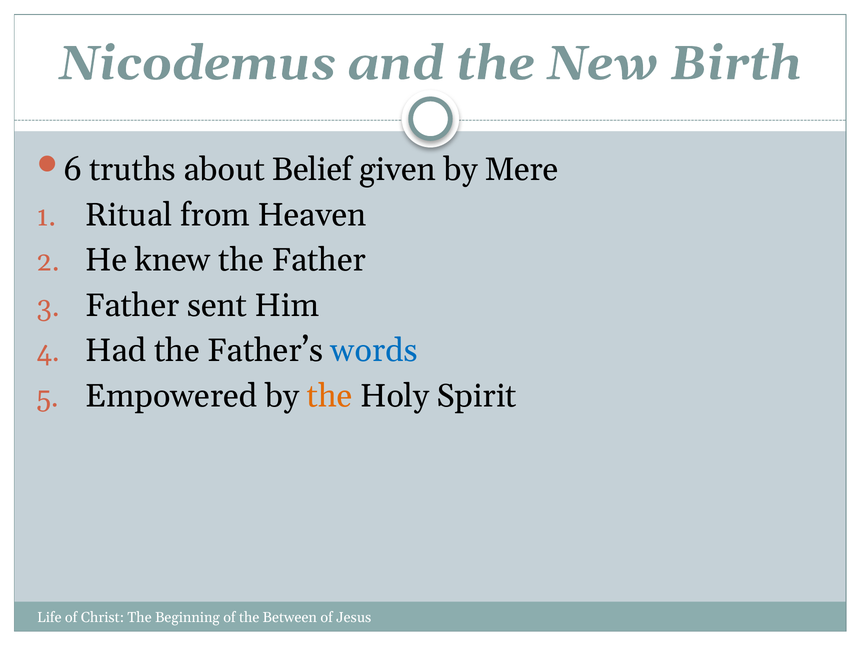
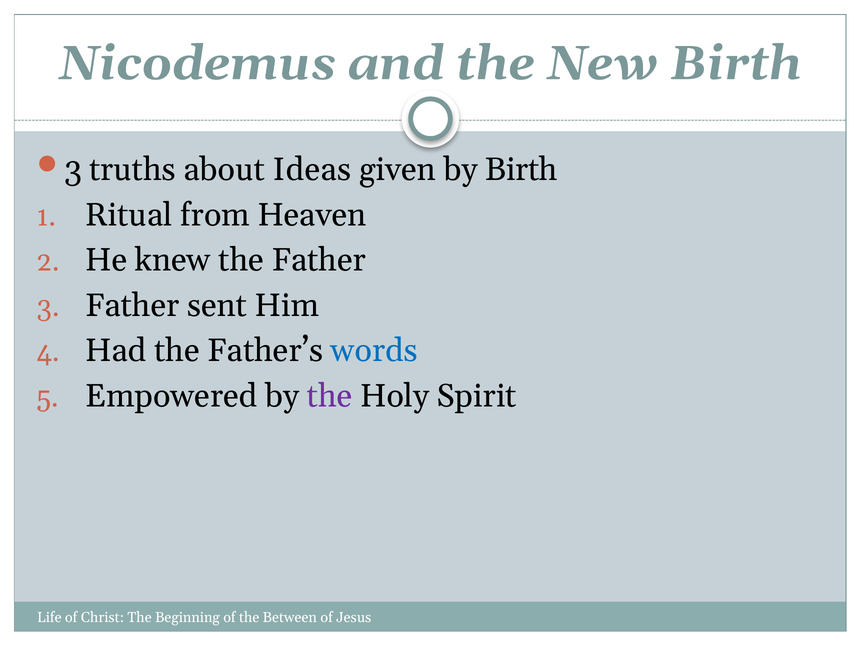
6 at (73, 170): 6 -> 3
Belief: Belief -> Ideas
by Mere: Mere -> Birth
the at (330, 396) colour: orange -> purple
